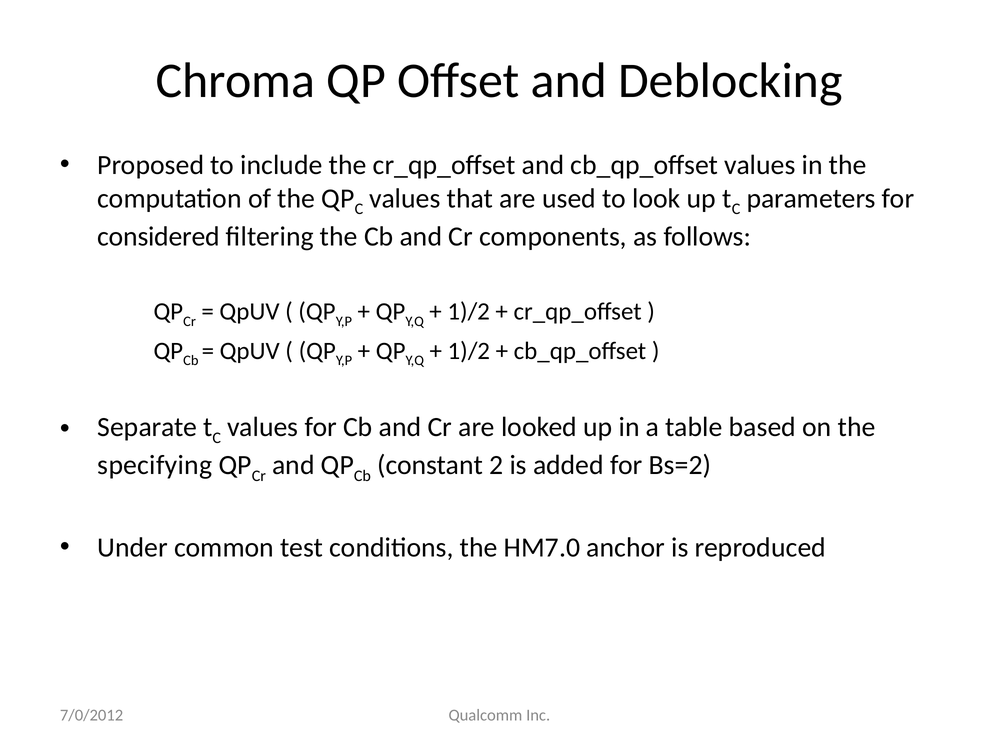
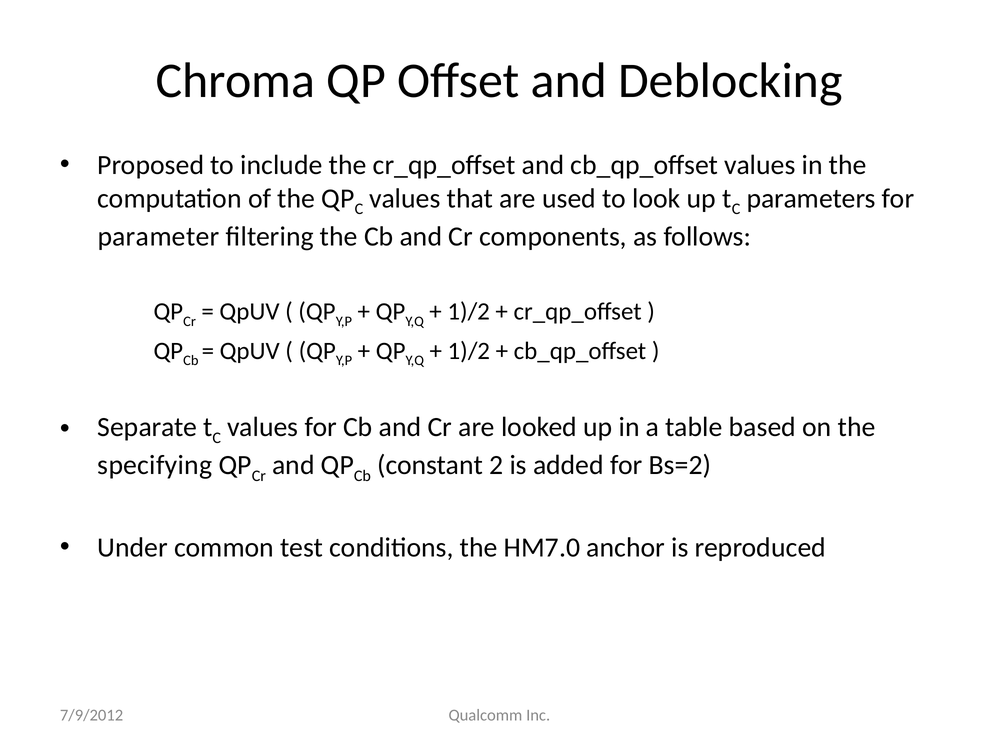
considered: considered -> parameter
7/0/2012: 7/0/2012 -> 7/9/2012
